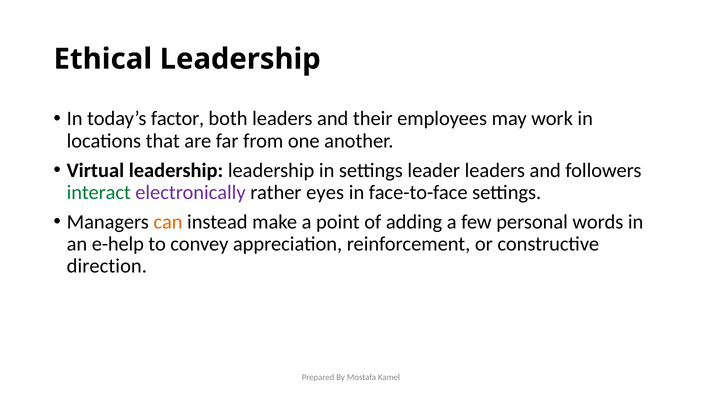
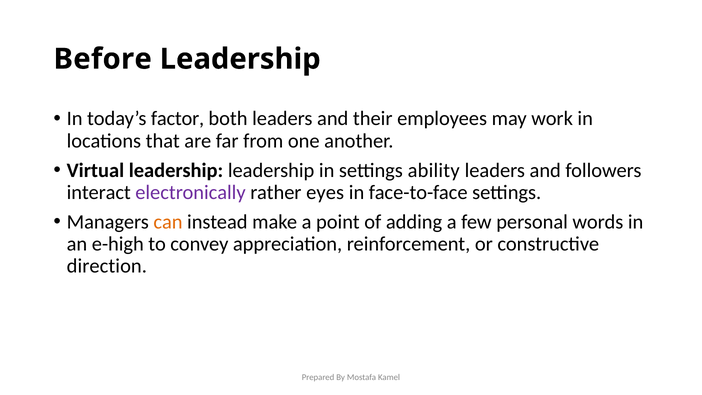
Ethical: Ethical -> Before
leader: leader -> ability
interact colour: green -> black
e-help: e-help -> e-high
